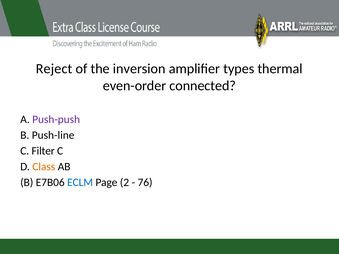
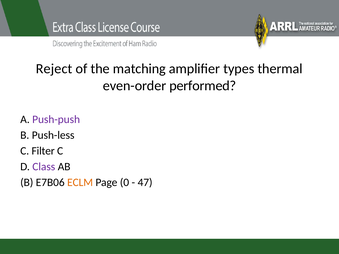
inversion: inversion -> matching
connected: connected -> performed
Push-line: Push-line -> Push-less
Class colour: orange -> purple
ECLM colour: blue -> orange
2: 2 -> 0
76: 76 -> 47
